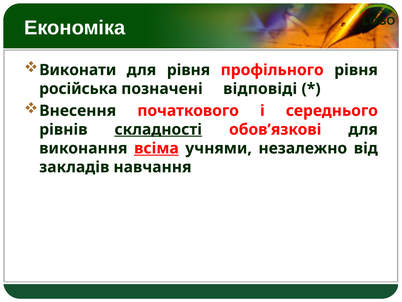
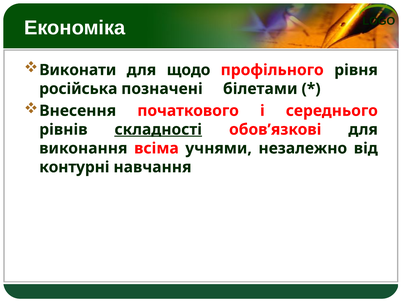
для рівня: рівня -> щодо
відповіді: відповіді -> білетами
всіма underline: present -> none
закладів: закладів -> контурні
